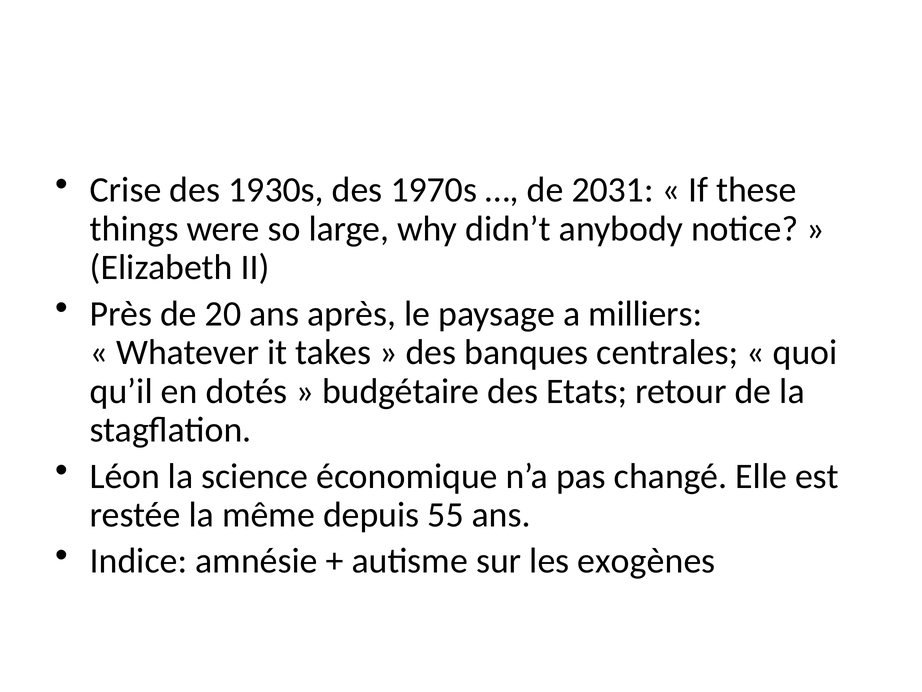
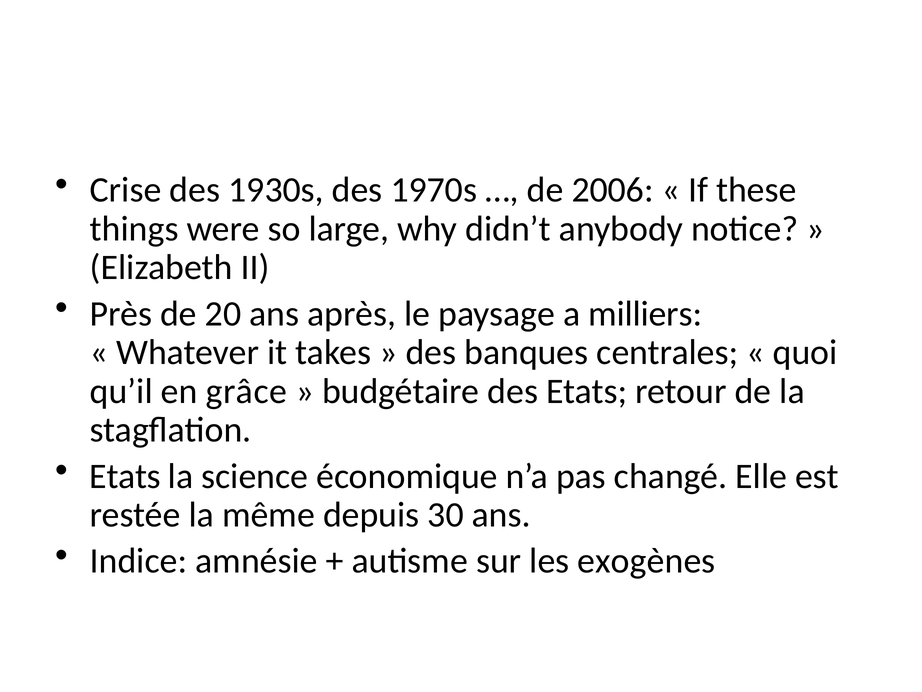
2031: 2031 -> 2006
dotés: dotés -> grâce
Léon at (125, 476): Léon -> Etats
55: 55 -> 30
